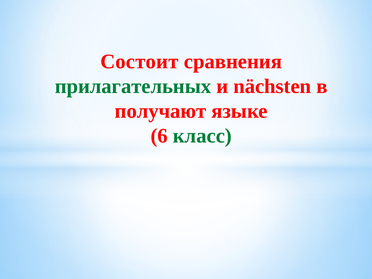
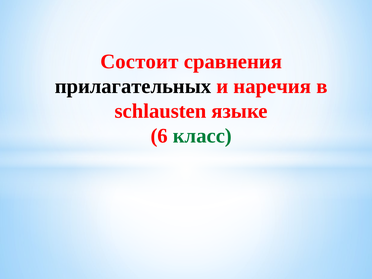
прилагательных colour: green -> black
nächsten: nächsten -> наречия
получают: получают -> schlausten
